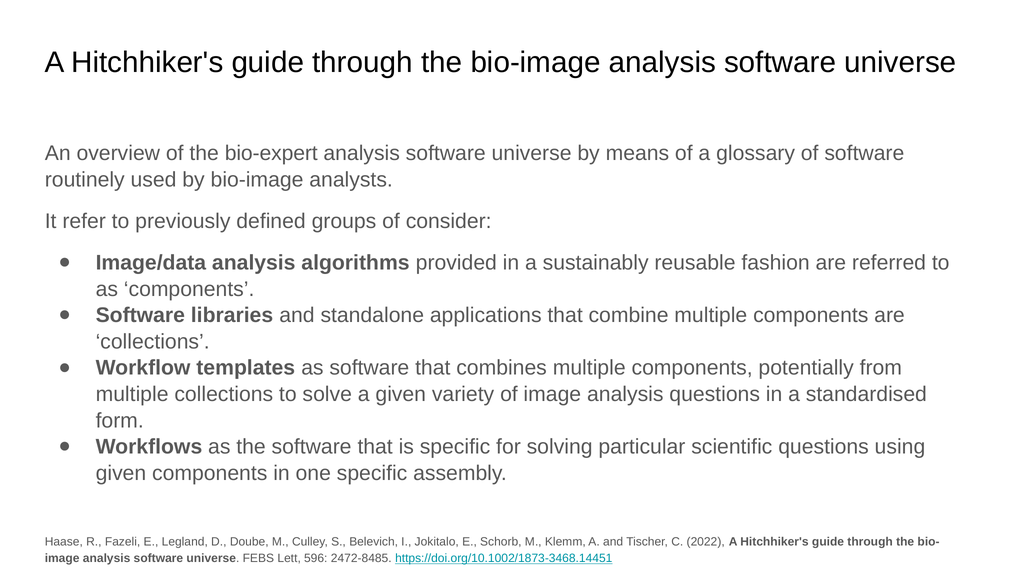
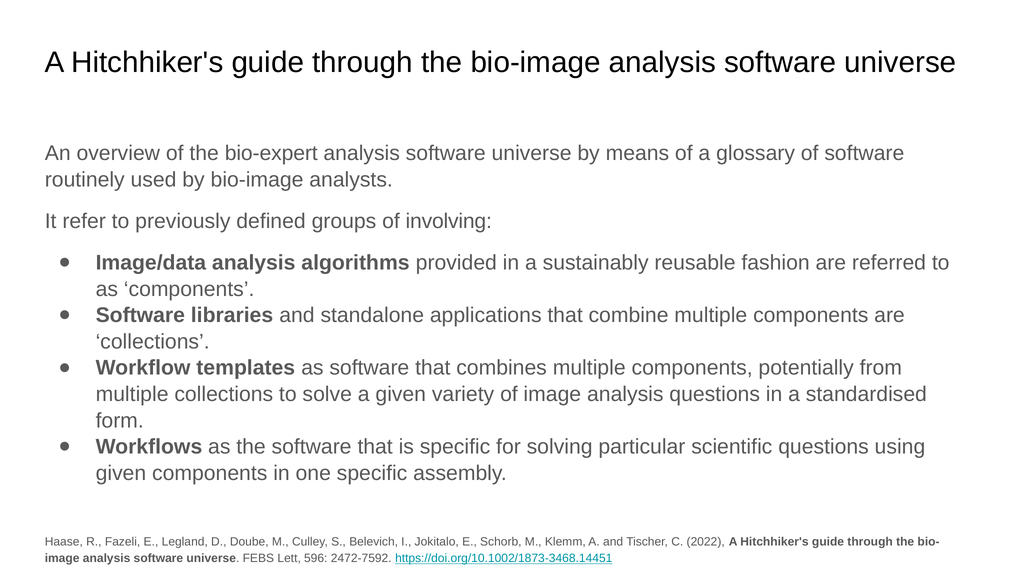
consider: consider -> involving
2472-8485: 2472-8485 -> 2472-7592
